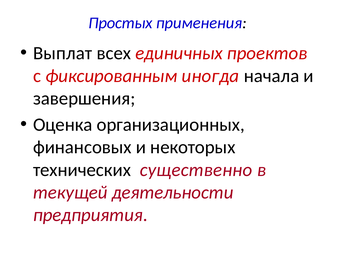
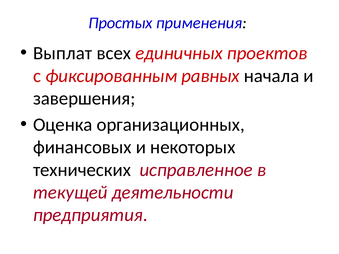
иногда: иногда -> равных
существенно: существенно -> исправленное
